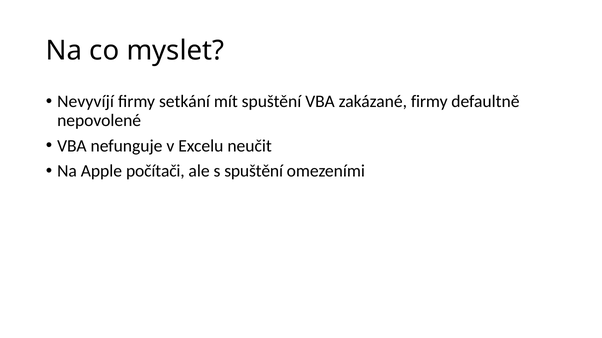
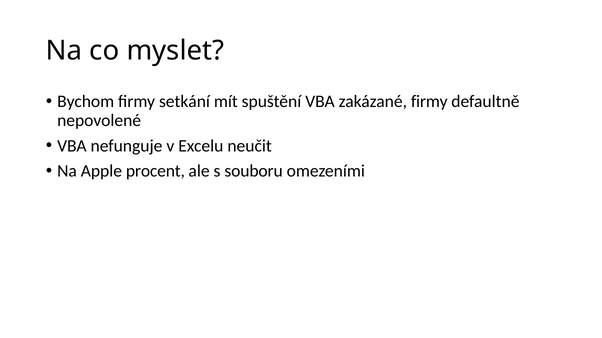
Nevyvíjí: Nevyvíjí -> Bychom
počítači: počítači -> procent
s spuštění: spuštění -> souboru
